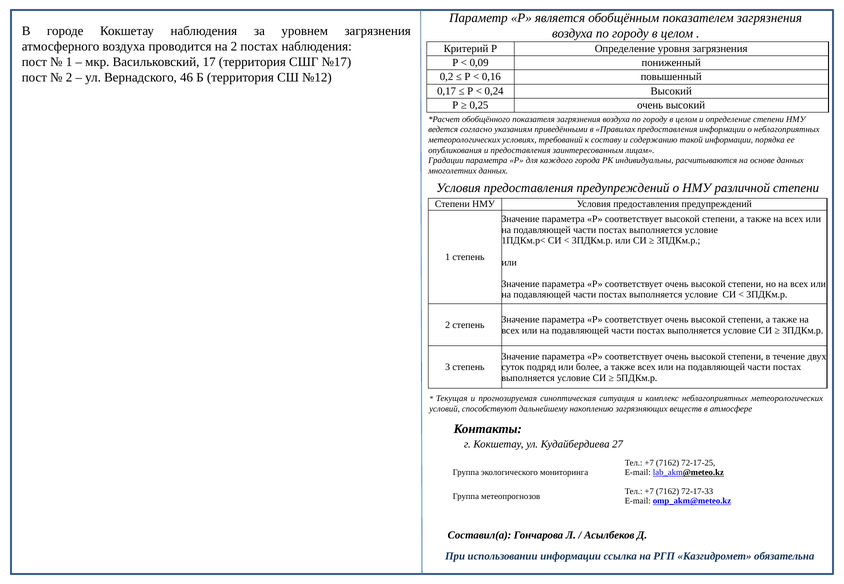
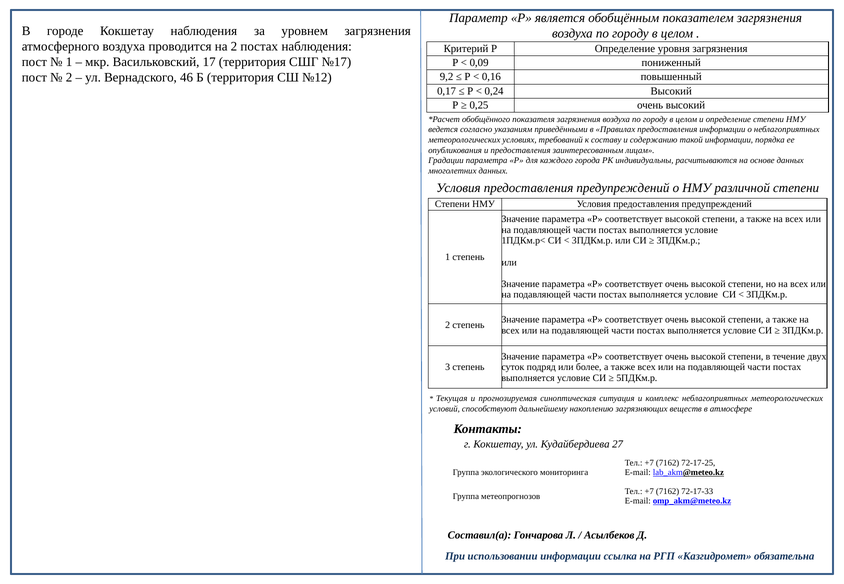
0,2: 0,2 -> 9,2
